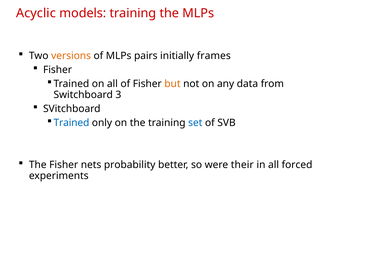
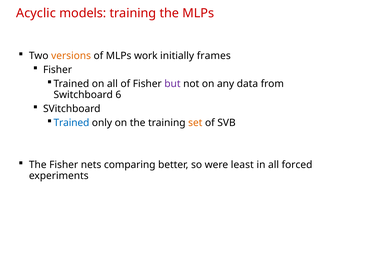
pairs: pairs -> work
but colour: orange -> purple
3: 3 -> 6
set colour: blue -> orange
probability: probability -> comparing
their: their -> least
